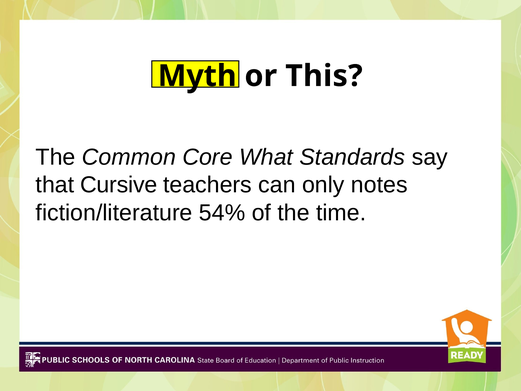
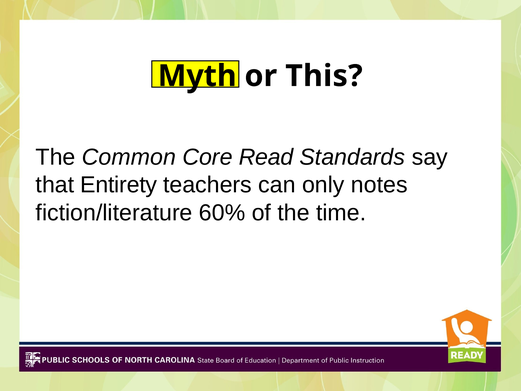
What: What -> Read
Cursive: Cursive -> Entirety
54%: 54% -> 60%
